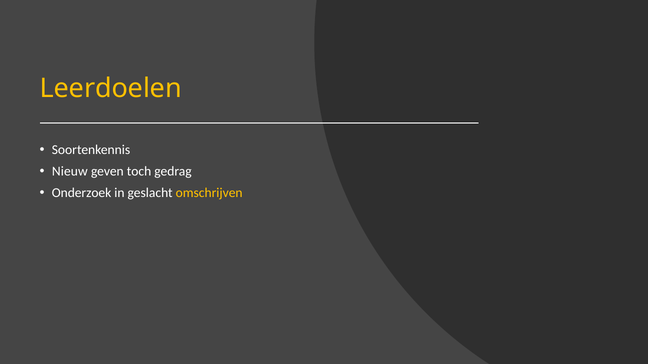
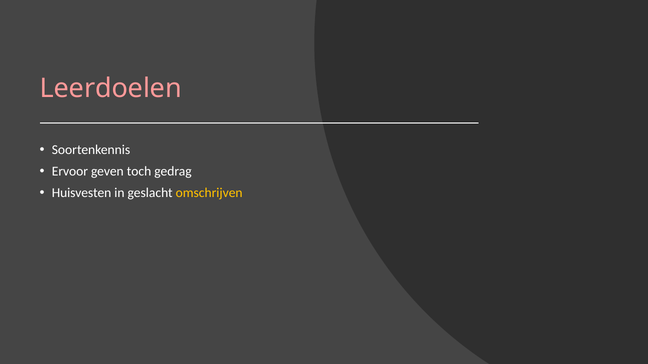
Leerdoelen colour: yellow -> pink
Nieuw: Nieuw -> Ervoor
Onderzoek: Onderzoek -> Huisvesten
